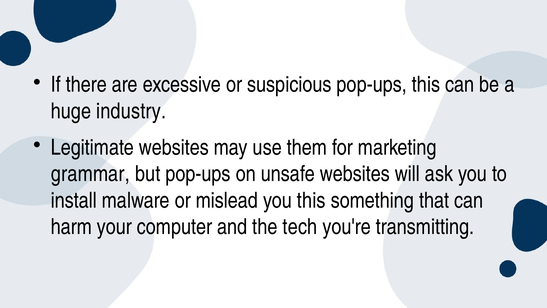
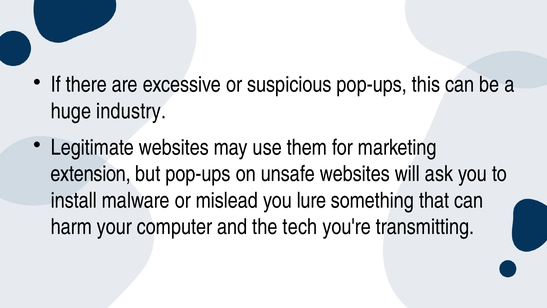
grammar: grammar -> extension
you this: this -> lure
